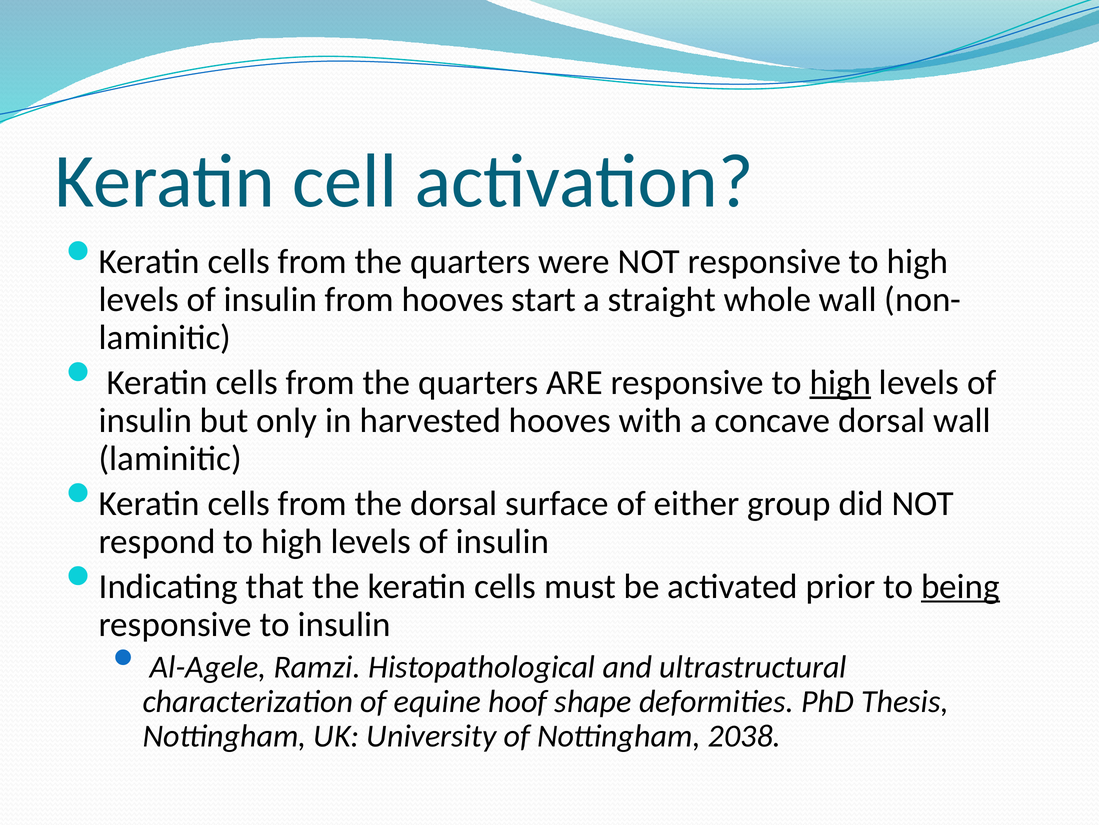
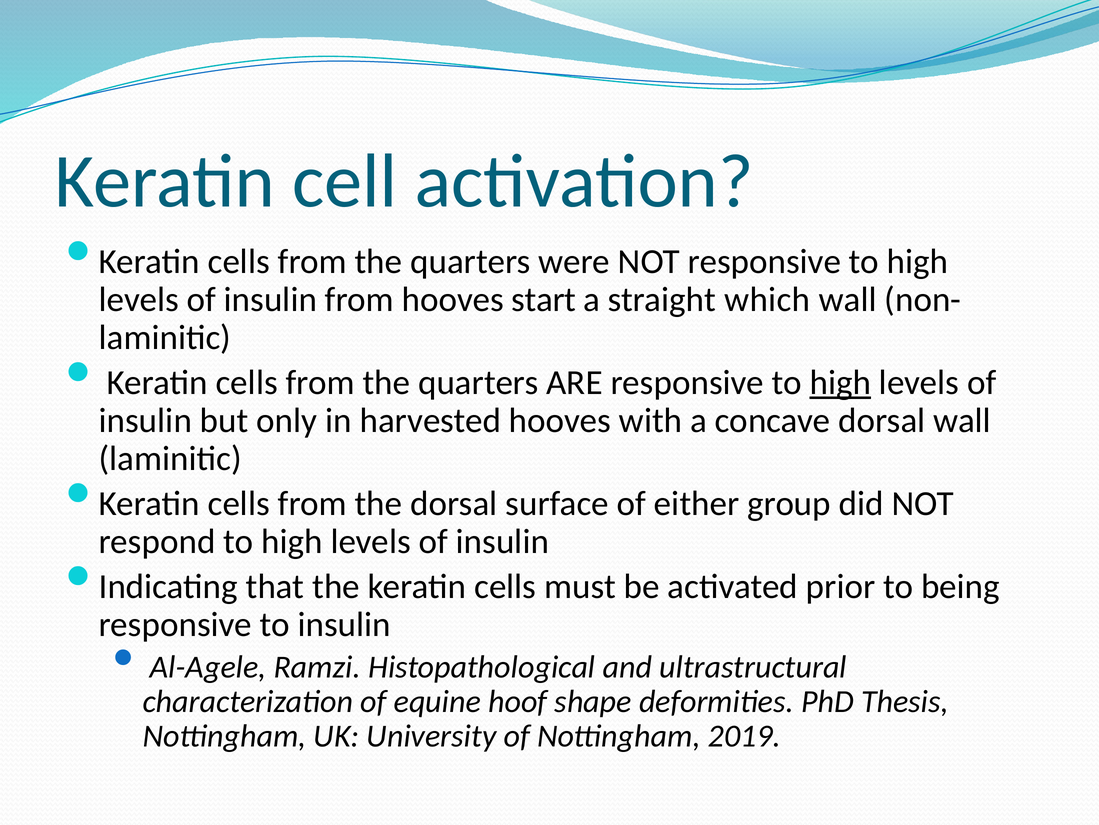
whole: whole -> which
being underline: present -> none
2038: 2038 -> 2019
